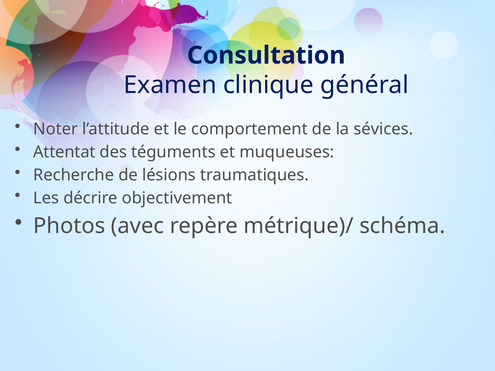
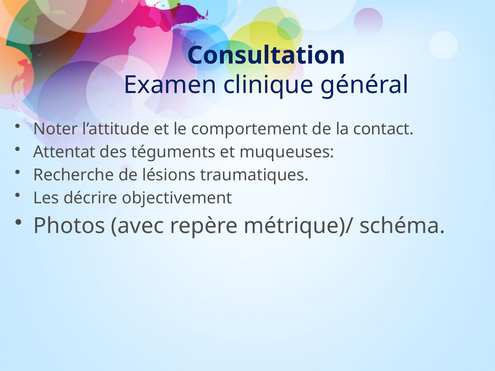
sévices: sévices -> contact
